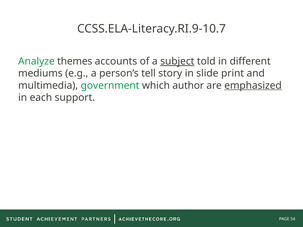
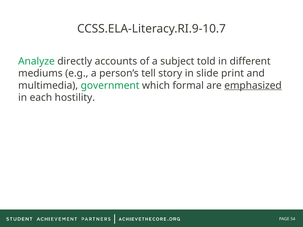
themes: themes -> directly
subject underline: present -> none
author: author -> formal
support: support -> hostility
